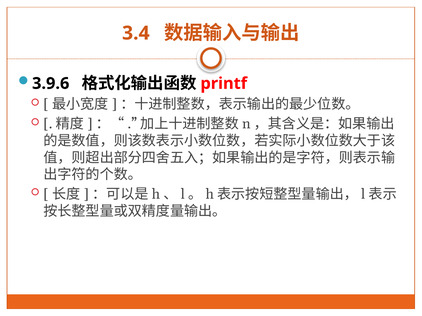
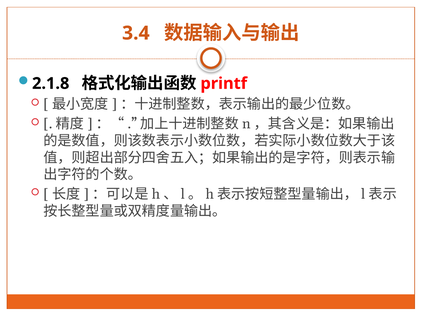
3.9.6: 3.9.6 -> 2.1.8
